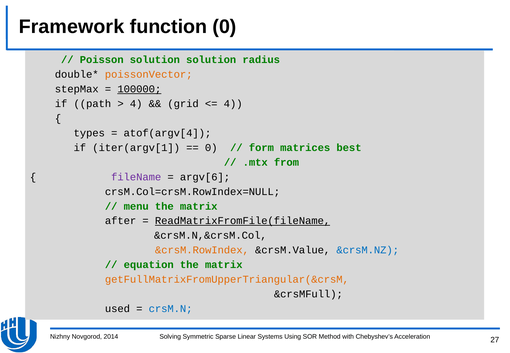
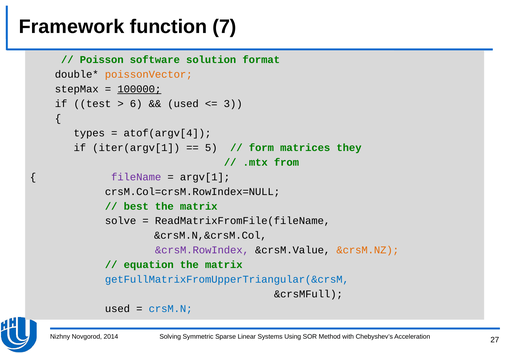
function 0: 0 -> 7
Poisson solution: solution -> software
radius: radius -> format
path: path -> test
4 at (136, 104): 4 -> 6
grid at (183, 104): grid -> used
4 at (233, 104): 4 -> 3
0 at (211, 148): 0 -> 5
best: best -> they
argv[6: argv[6 -> argv[1
menu: menu -> best
after: after -> solve
ReadMatrixFromFile(fileName underline: present -> none
&crsM.RowIndex colour: orange -> purple
&crsM.NZ colour: blue -> orange
getFullMatrixFromUpperTriangular(&crsM colour: orange -> blue
